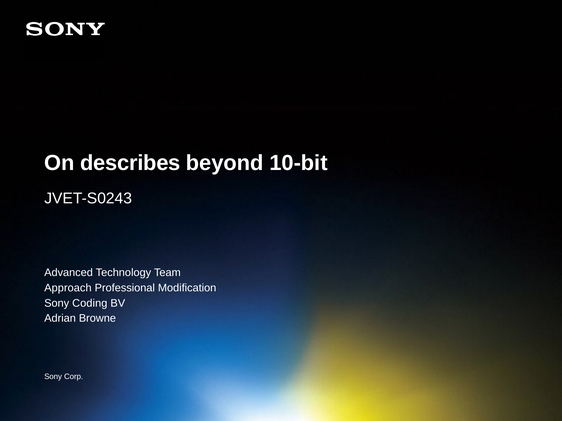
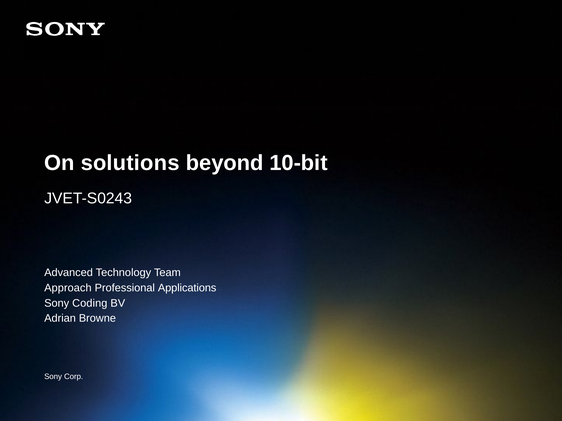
describes: describes -> solutions
Modification: Modification -> Applications
